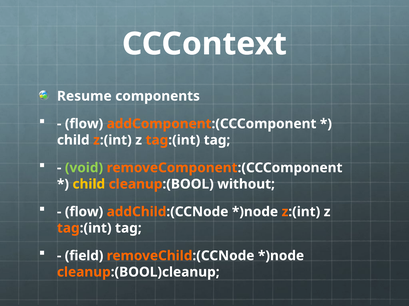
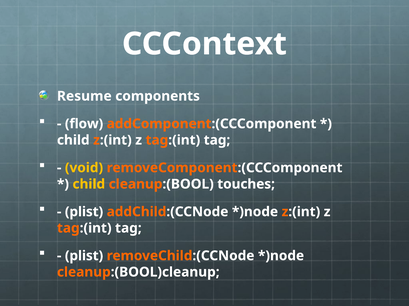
void colour: light green -> yellow
without: without -> touches
flow at (84, 212): flow -> plist
field at (84, 256): field -> plist
